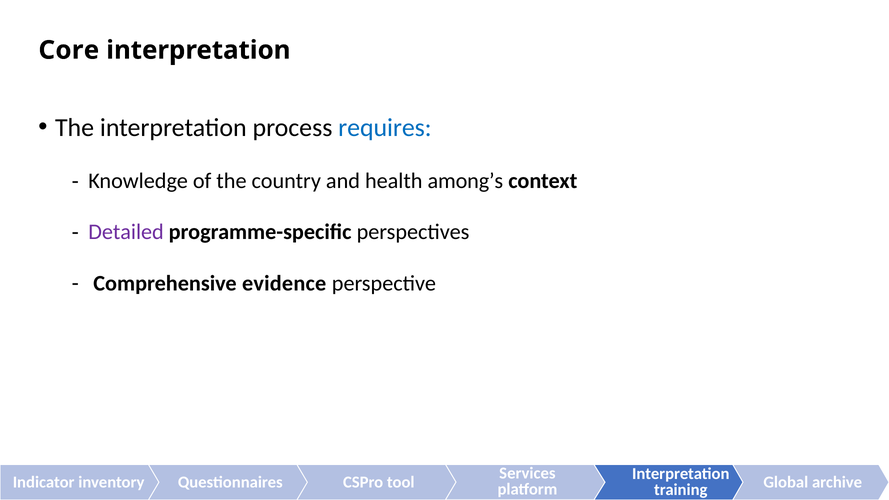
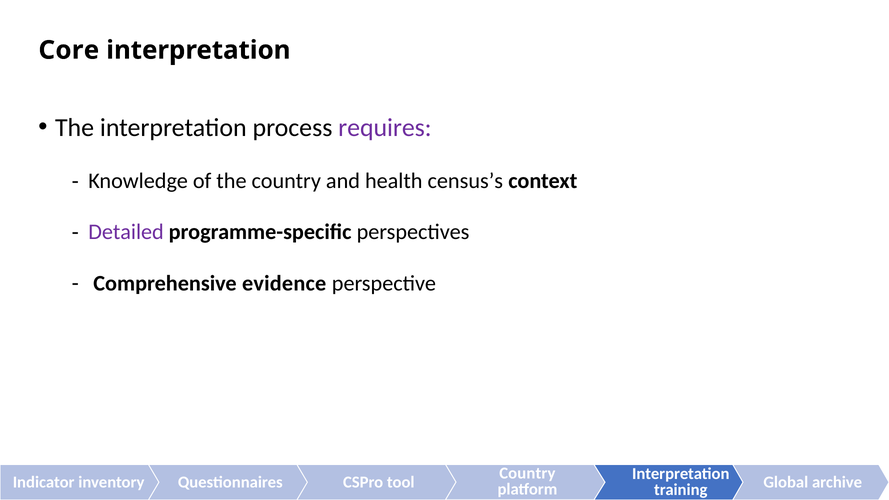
requires colour: blue -> purple
among’s: among’s -> census’s
Services at (527, 473): Services -> Country
